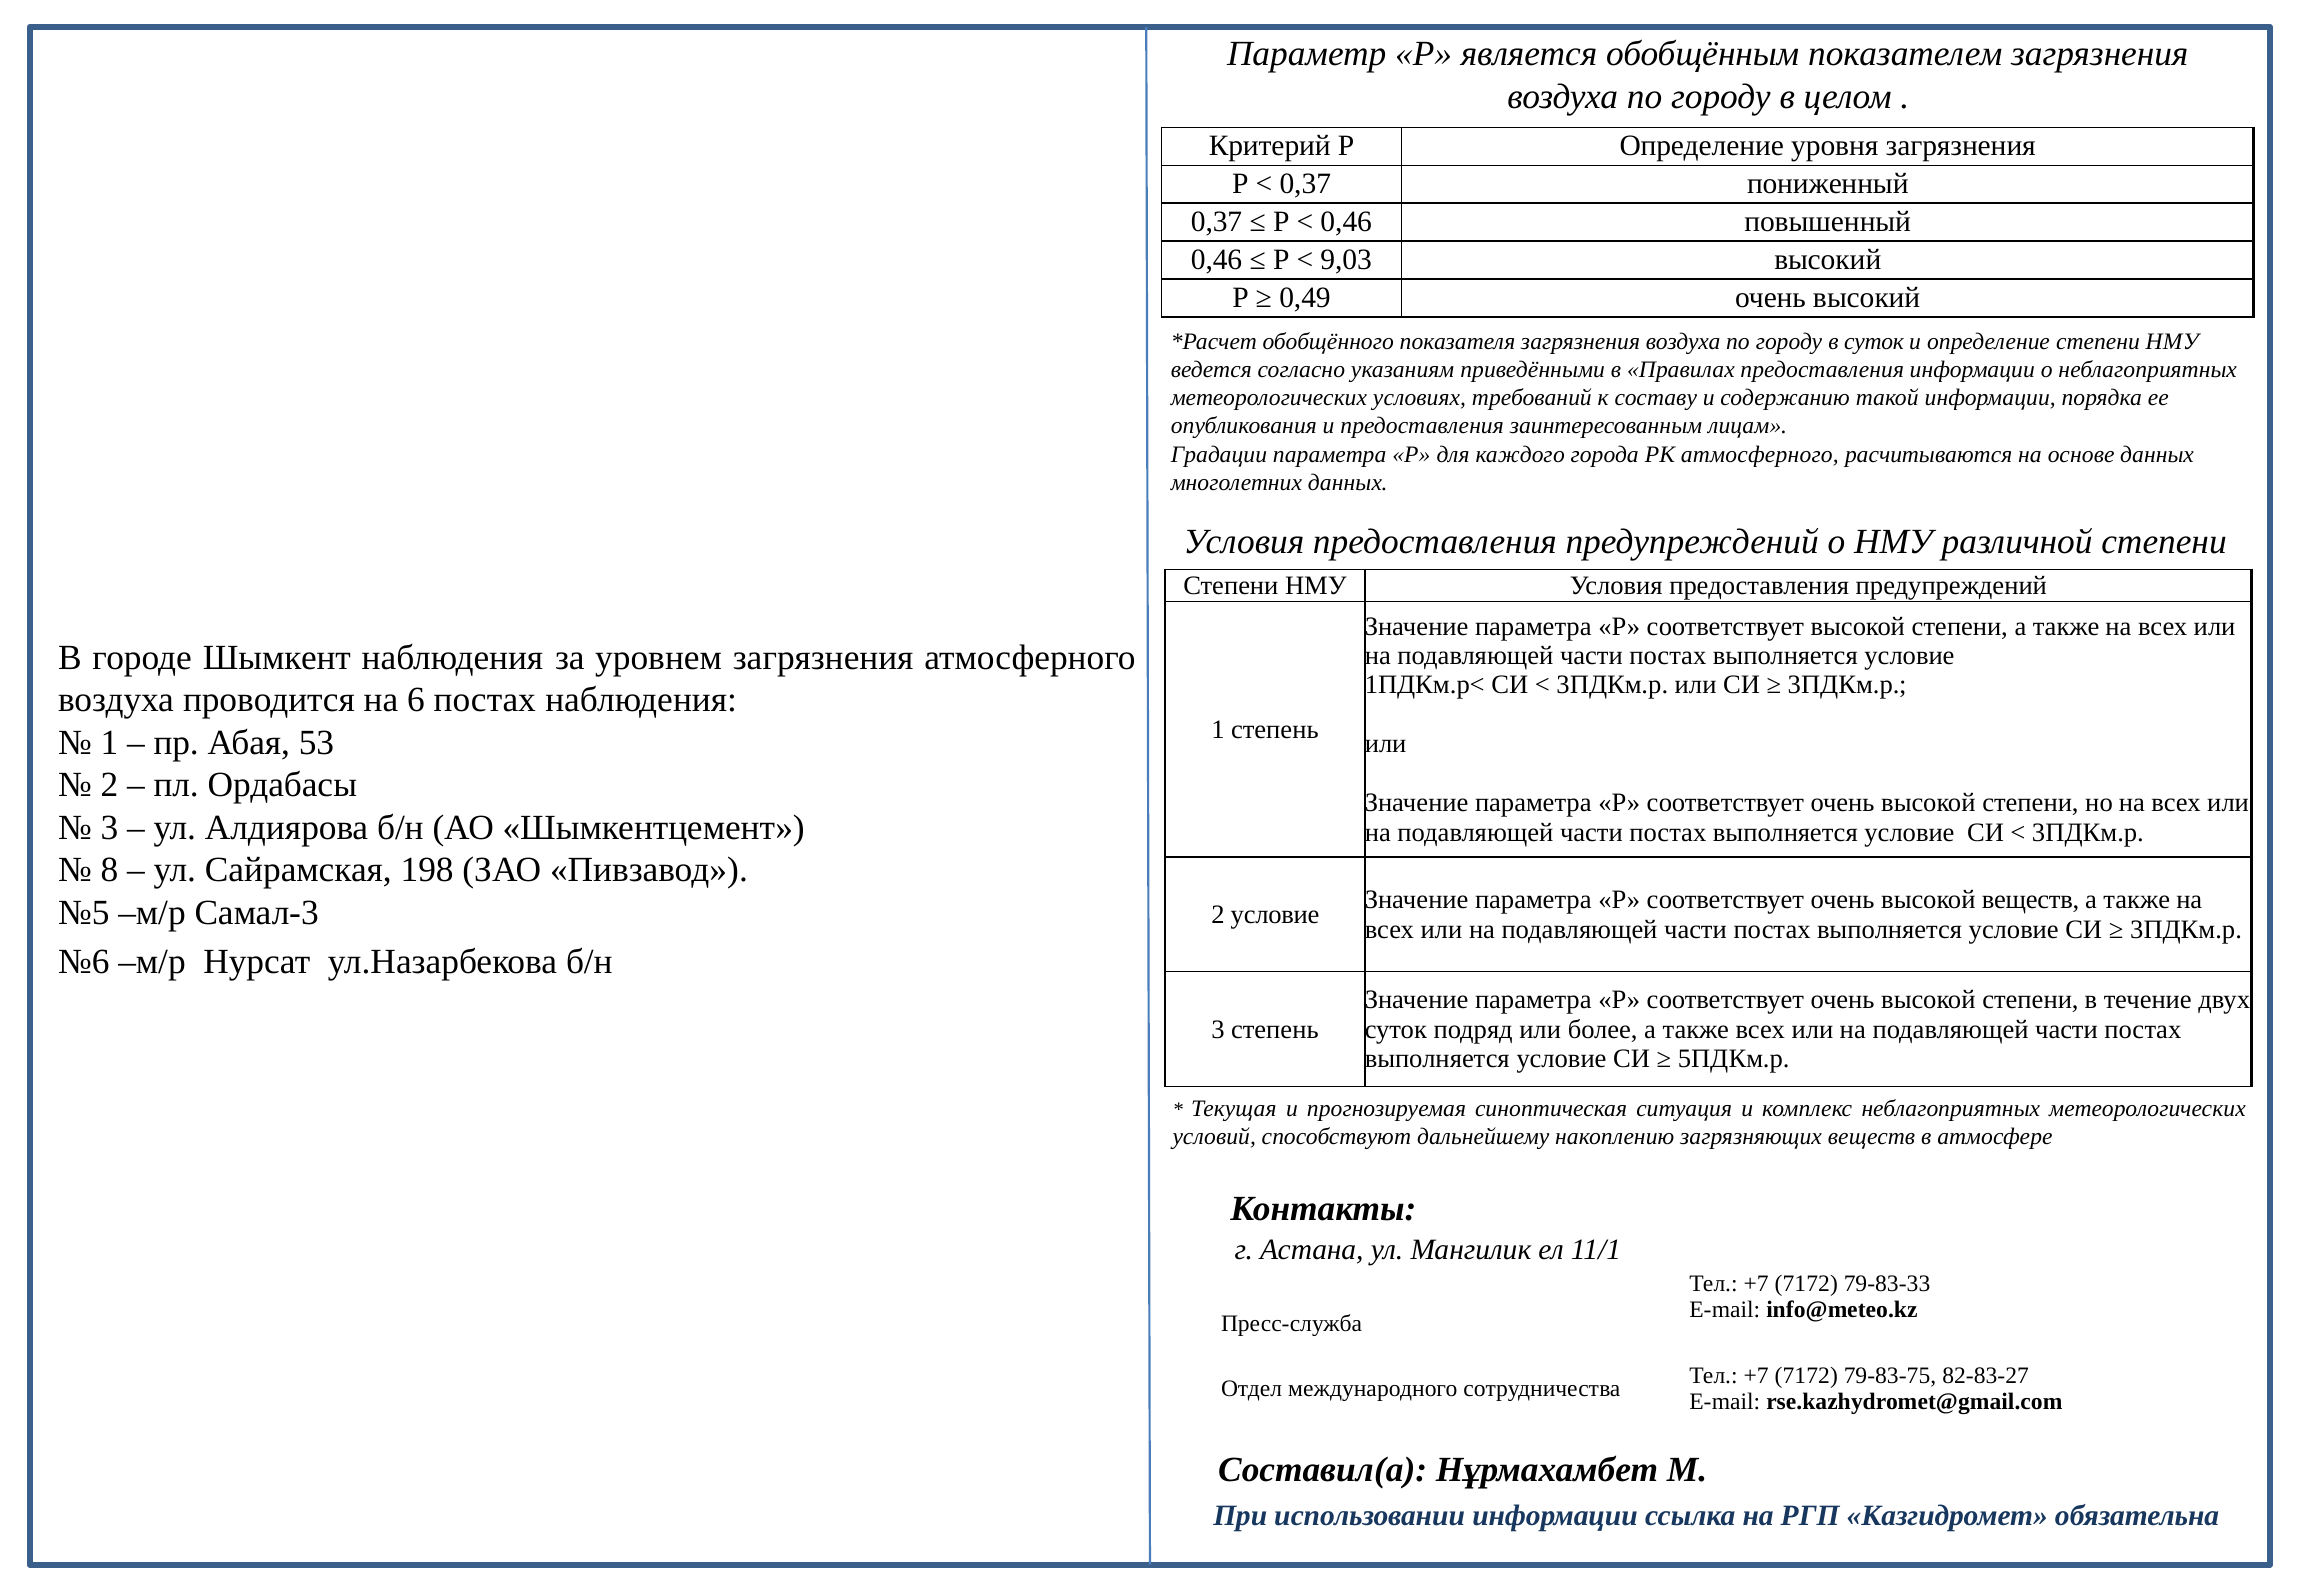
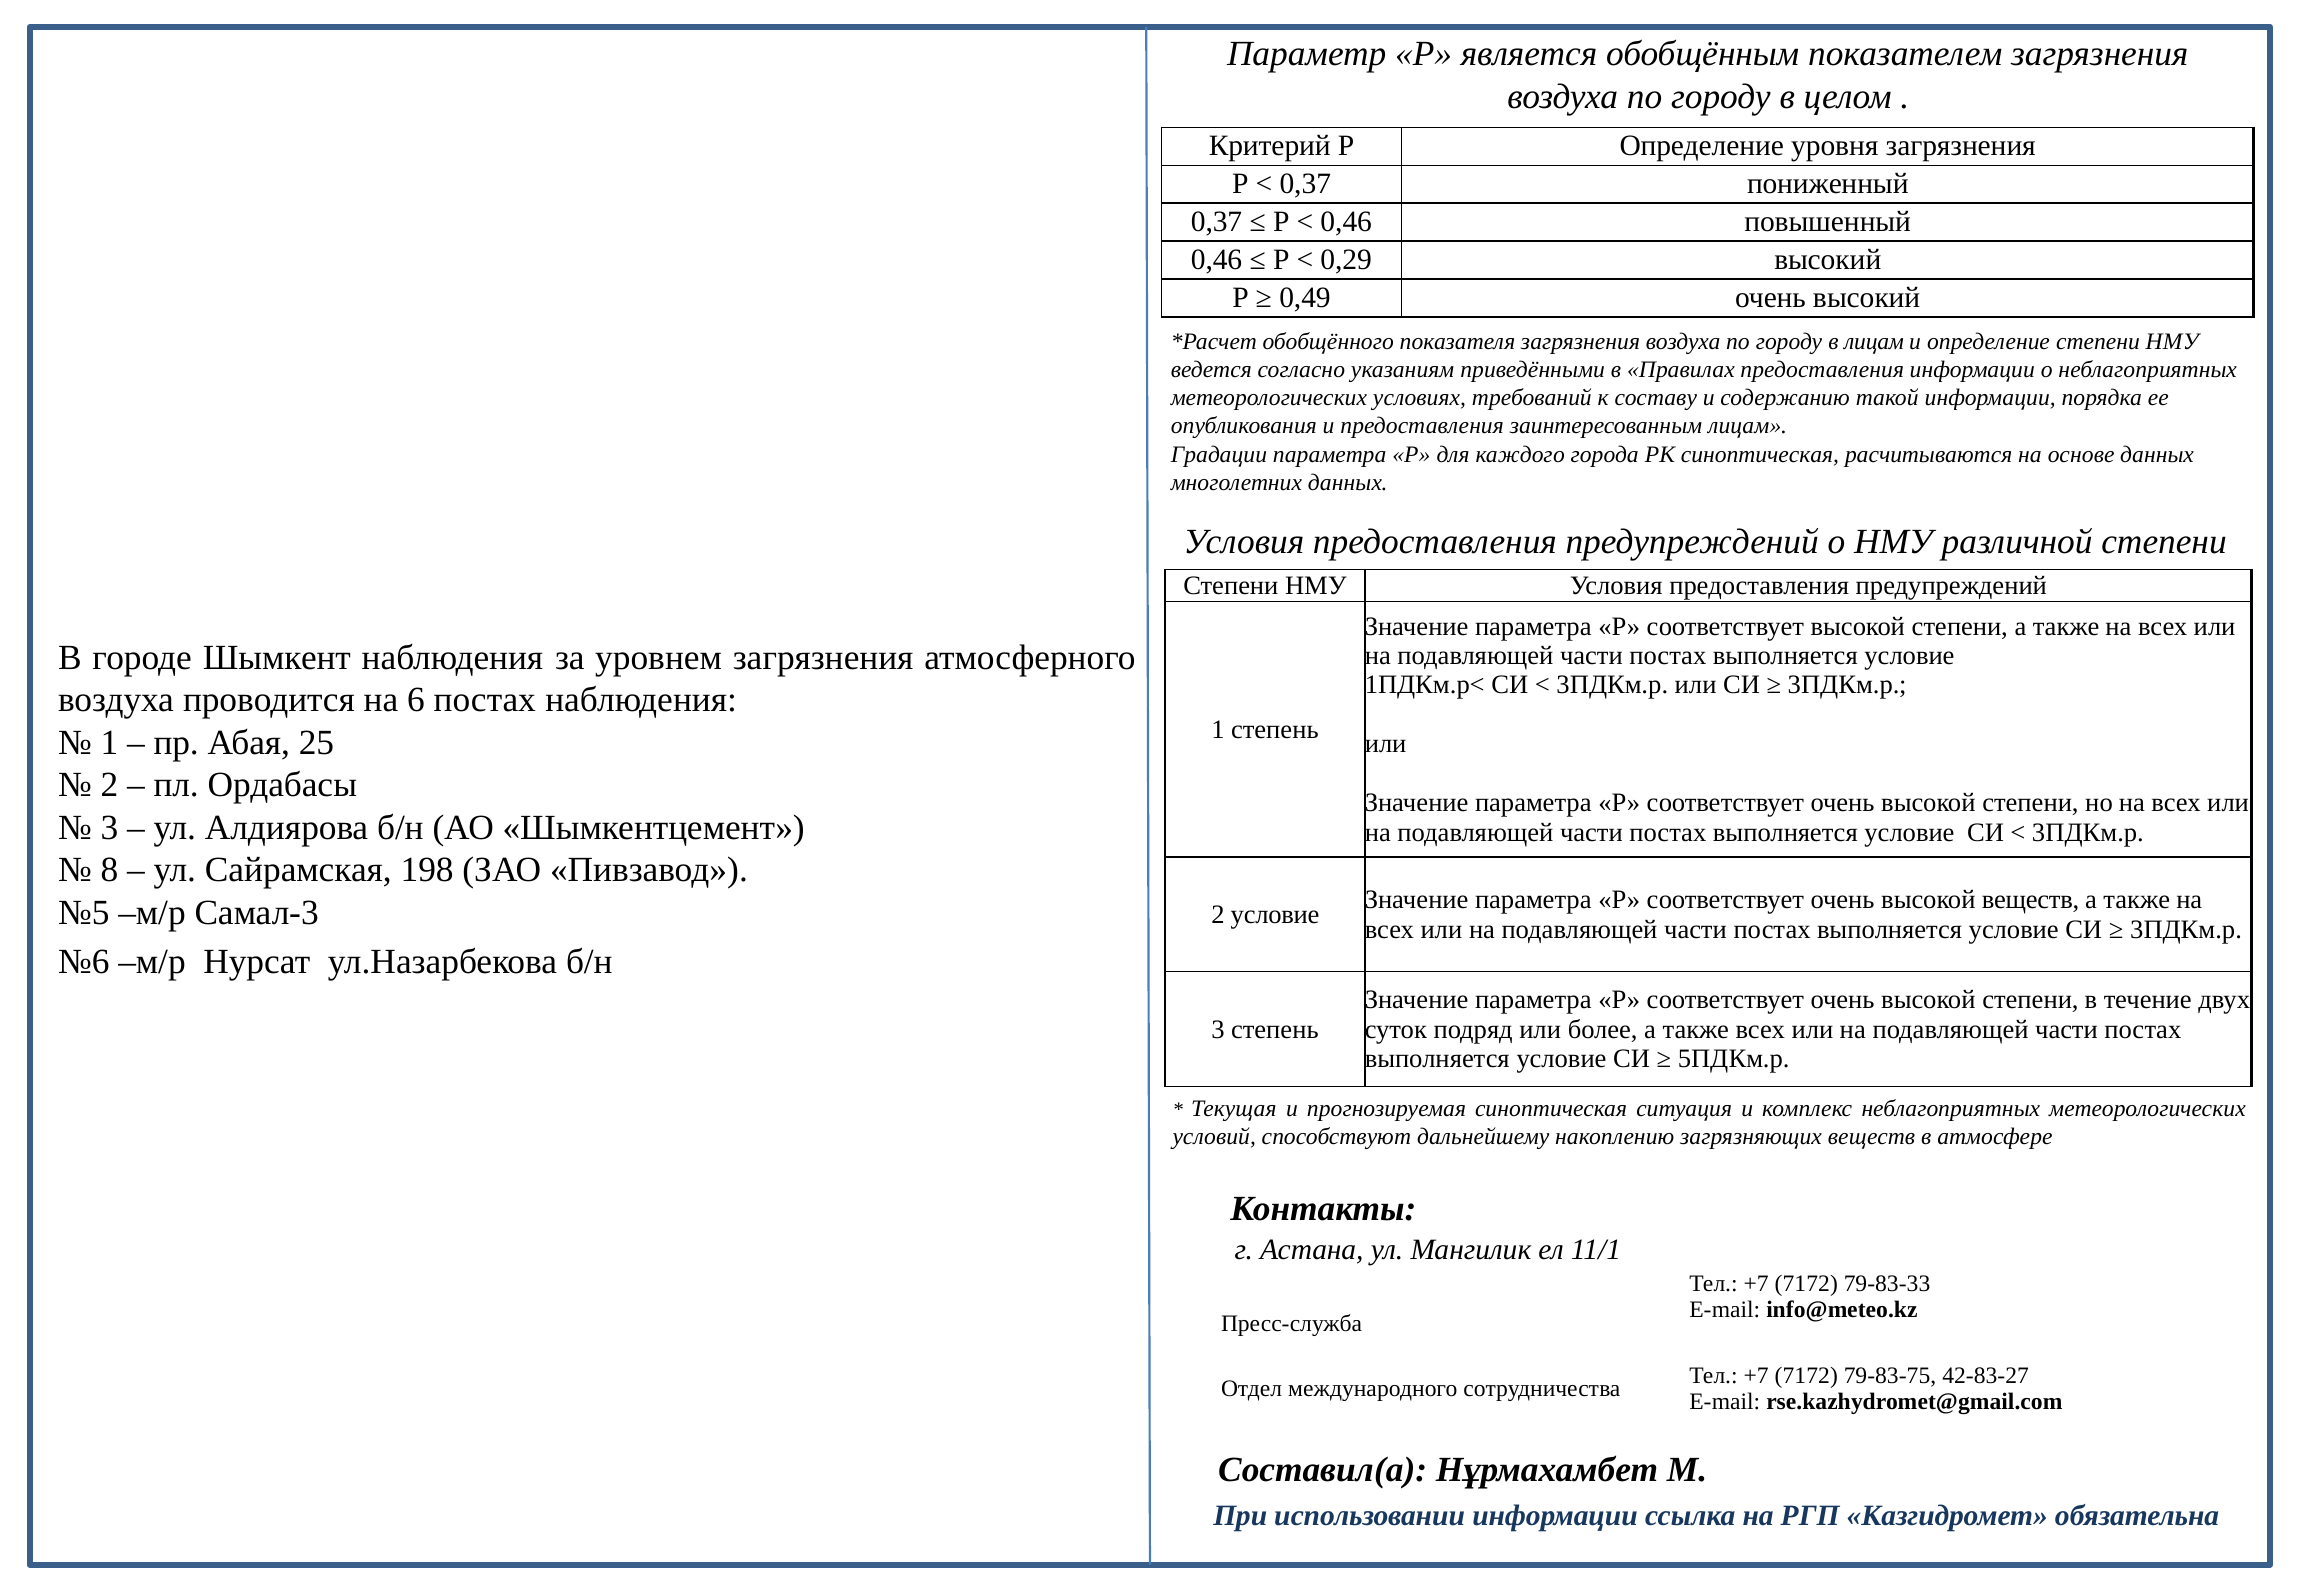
9,03: 9,03 -> 0,29
в суток: суток -> лицам
РК атмосферного: атмосферного -> синоптическая
53: 53 -> 25
82-83-27: 82-83-27 -> 42-83-27
